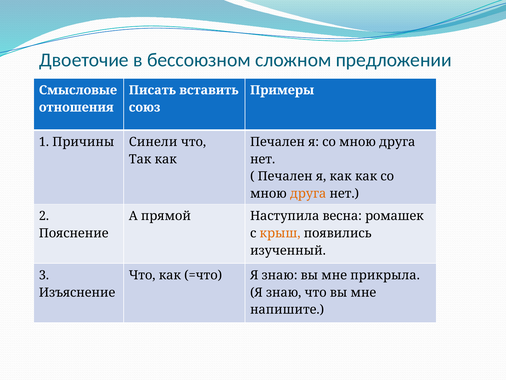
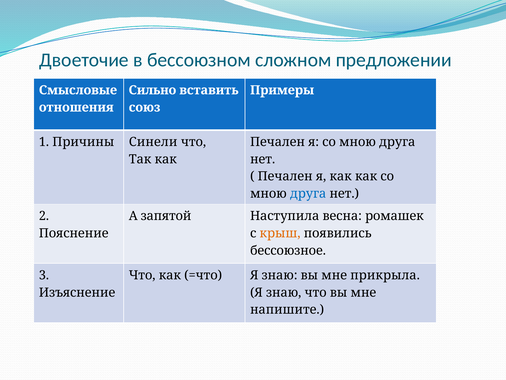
Писать: Писать -> Сильно
друга at (308, 193) colour: orange -> blue
прямой: прямой -> запятой
изученный: изученный -> бессоюзное
